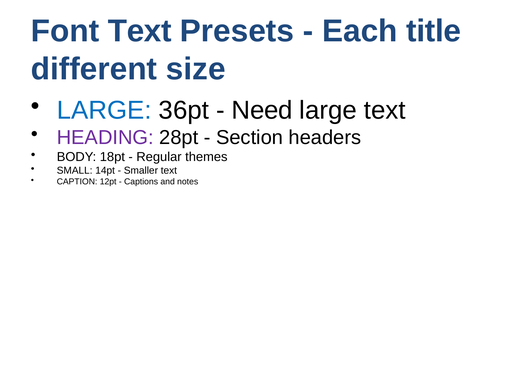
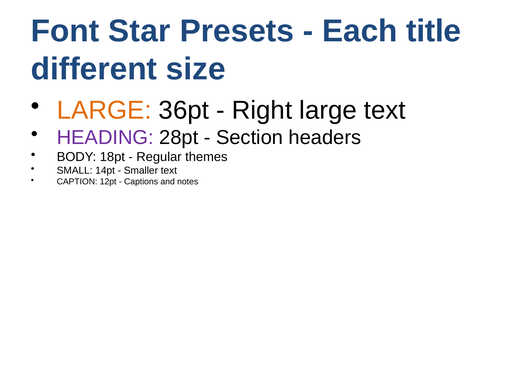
Font Text: Text -> Star
LARGE at (104, 110) colour: blue -> orange
Need: Need -> Right
